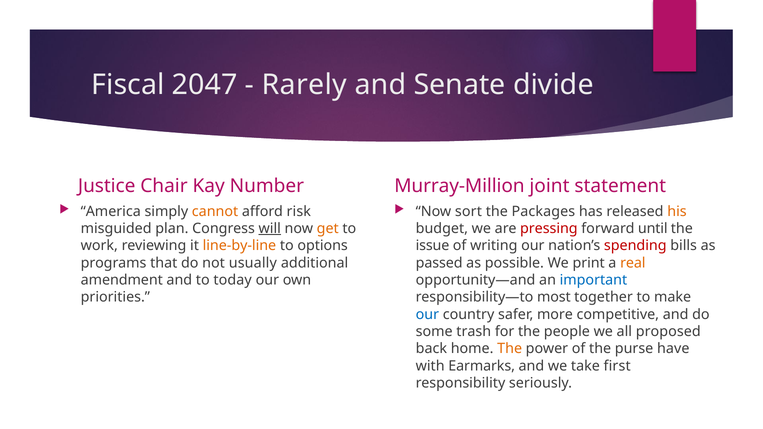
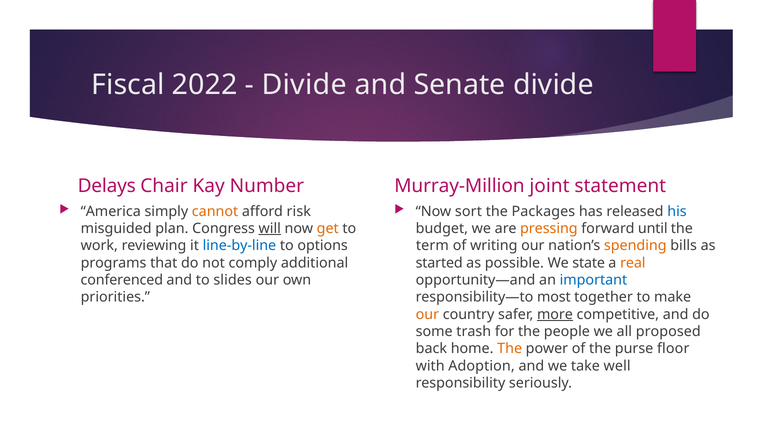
2047: 2047 -> 2022
Rarely at (304, 85): Rarely -> Divide
Justice: Justice -> Delays
his colour: orange -> blue
pressing colour: red -> orange
line-by-line colour: orange -> blue
issue: issue -> term
spending colour: red -> orange
usually: usually -> comply
passed: passed -> started
print: print -> state
amendment: amendment -> conferenced
today: today -> slides
our at (427, 314) colour: blue -> orange
more underline: none -> present
have: have -> floor
Earmarks: Earmarks -> Adoption
first: first -> well
